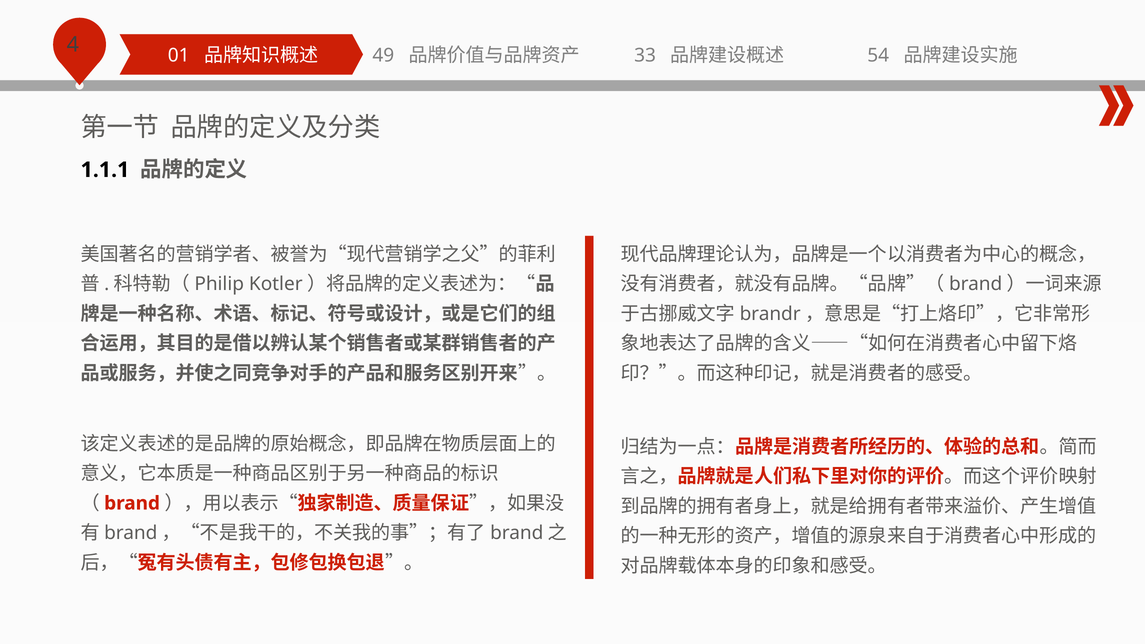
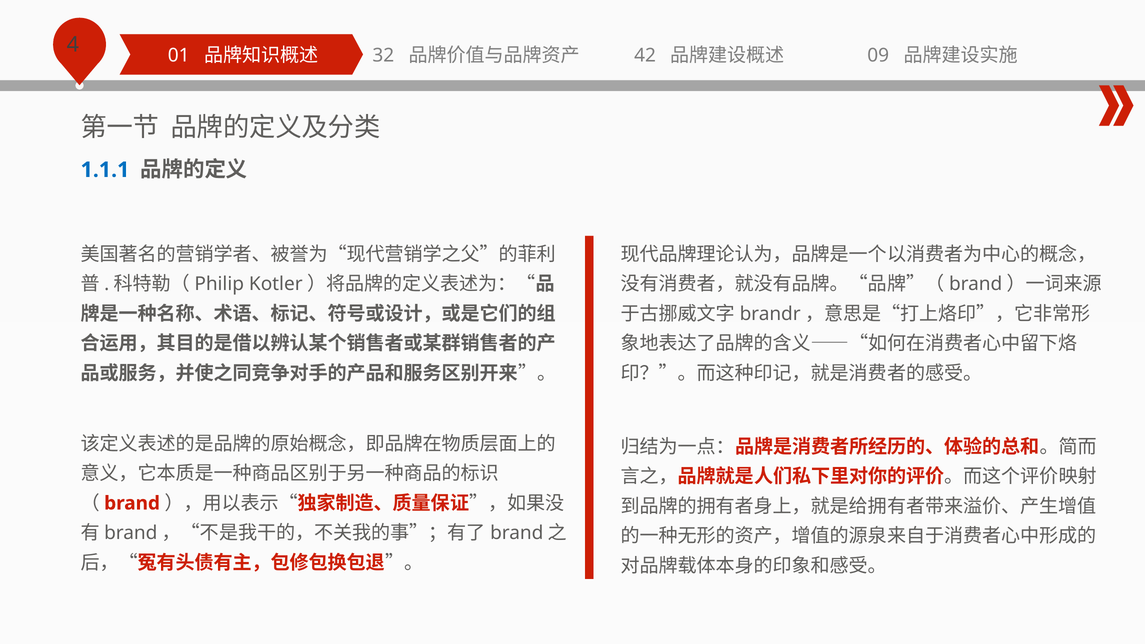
54: 54 -> 09
49: 49 -> 32
33: 33 -> 42
1.1.1 colour: black -> blue
